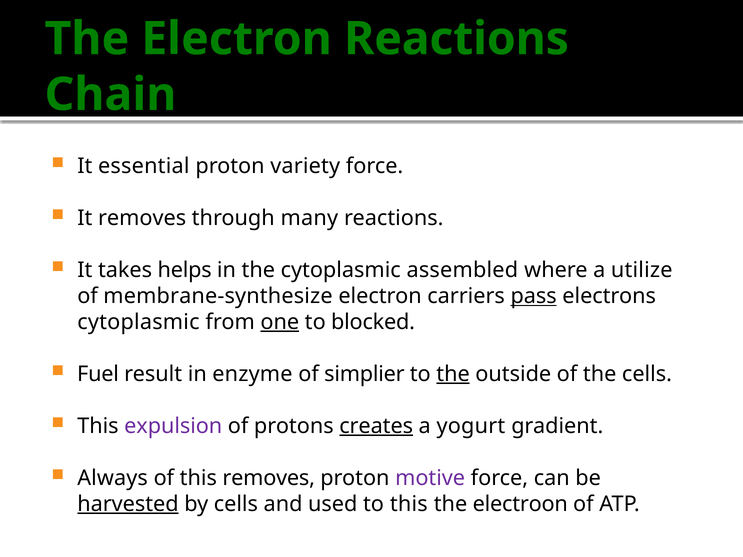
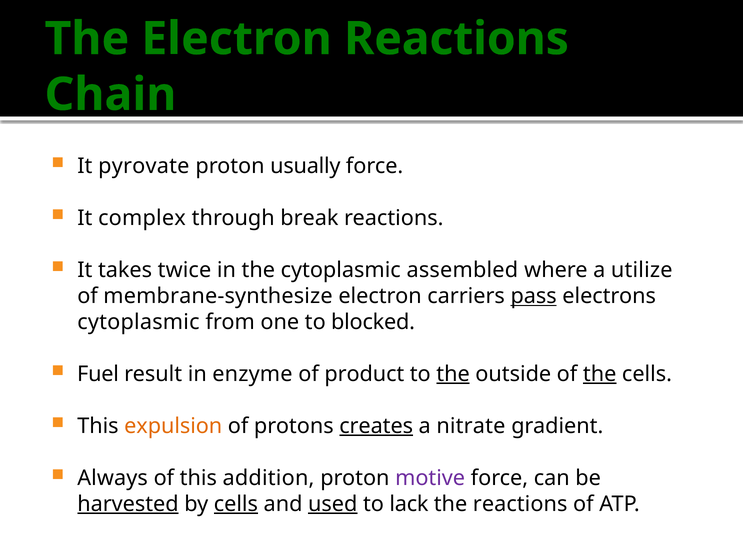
essential: essential -> pyrovate
variety: variety -> usually
It removes: removes -> complex
many: many -> break
helps: helps -> twice
one underline: present -> none
simplier: simplier -> product
the at (600, 374) underline: none -> present
expulsion colour: purple -> orange
yogurt: yogurt -> nitrate
this removes: removes -> addition
cells at (236, 504) underline: none -> present
used underline: none -> present
to this: this -> lack
the electroon: electroon -> reactions
